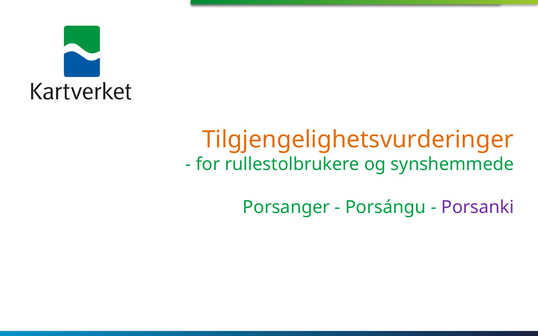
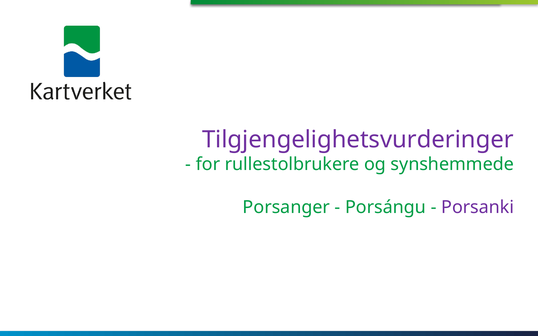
Tilgjengelighetsvurderinger colour: orange -> purple
